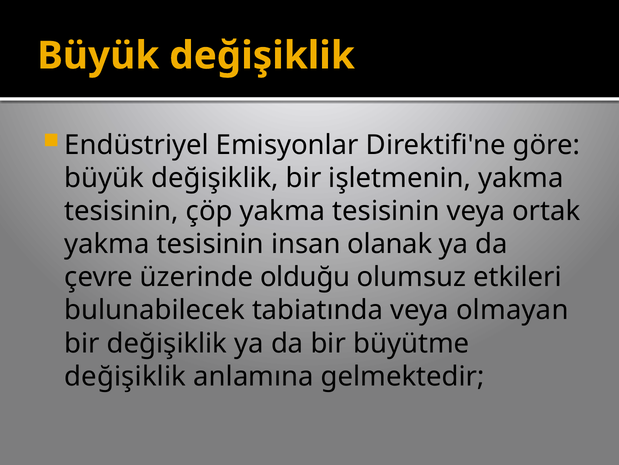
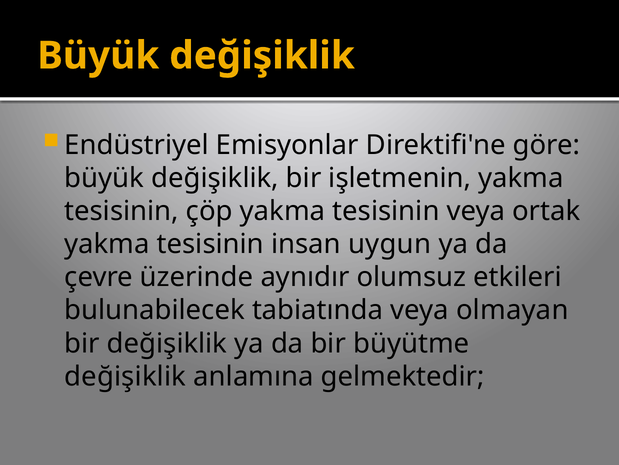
olanak: olanak -> uygun
olduğu: olduğu -> aynıdır
